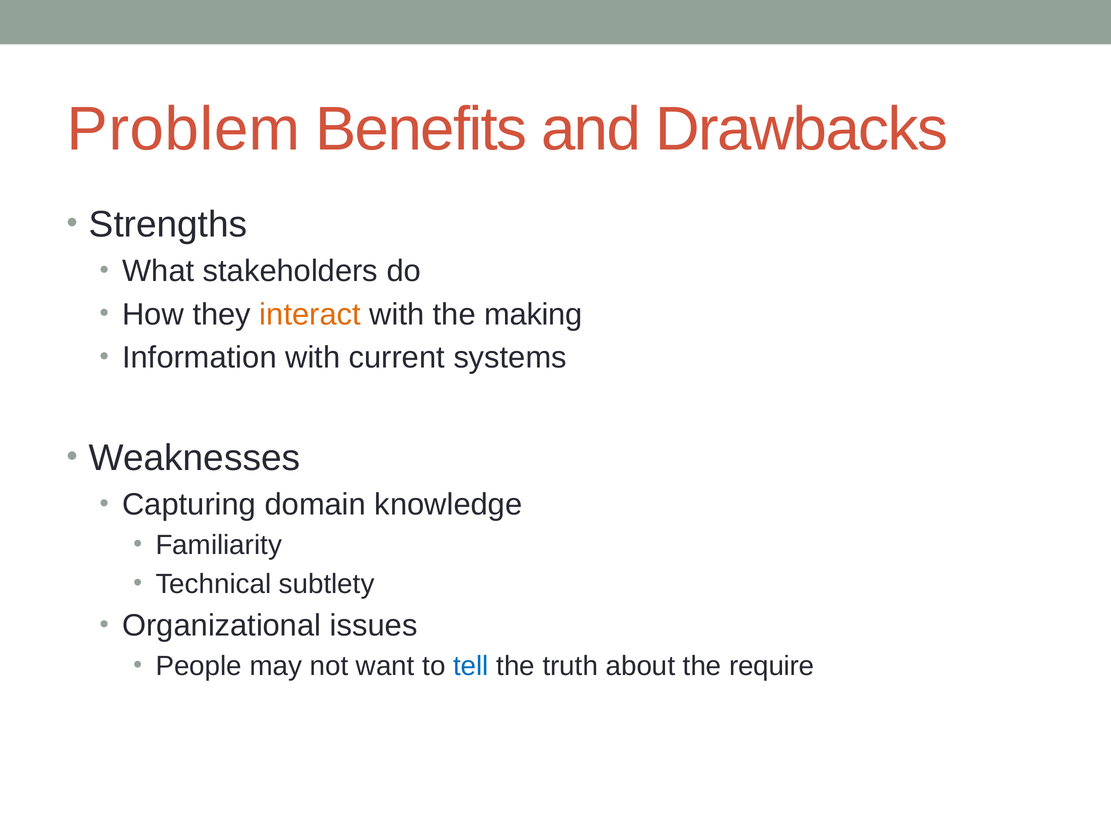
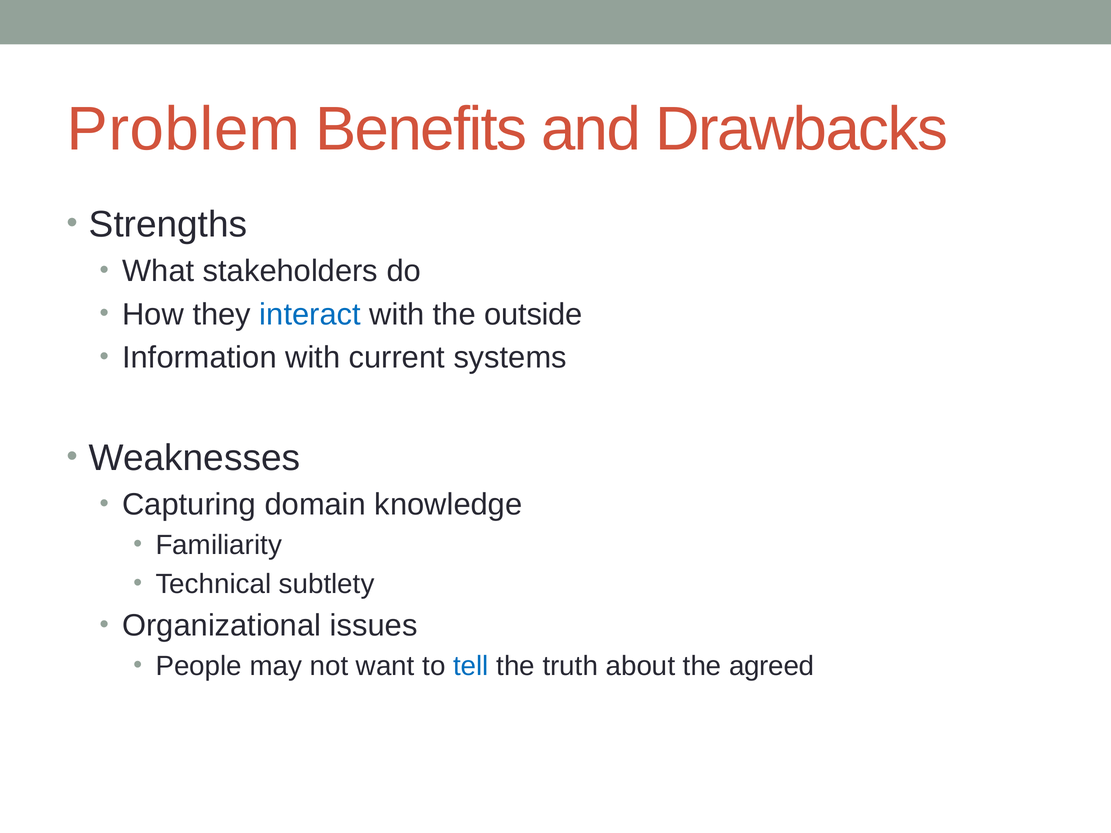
interact colour: orange -> blue
making: making -> outside
require: require -> agreed
